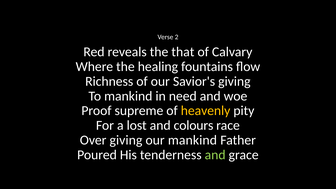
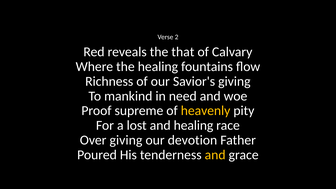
and colours: colours -> healing
our mankind: mankind -> devotion
and at (215, 155) colour: light green -> yellow
